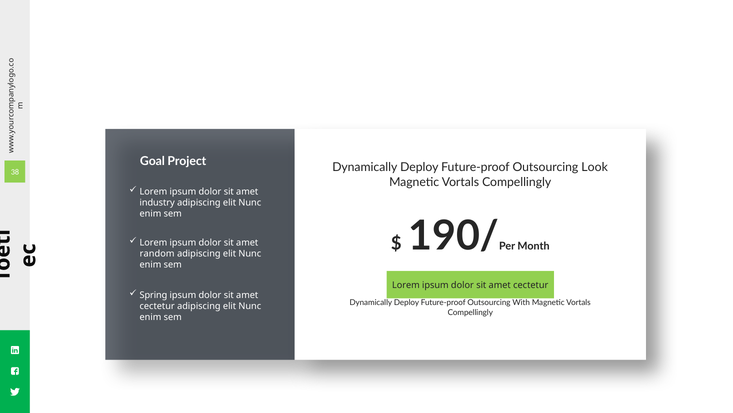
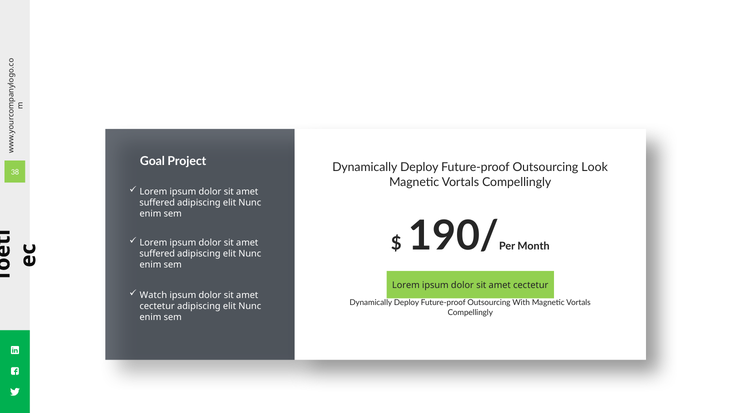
industry at (157, 202): industry -> suffered
random at (157, 253): random -> suffered
Spring: Spring -> Watch
